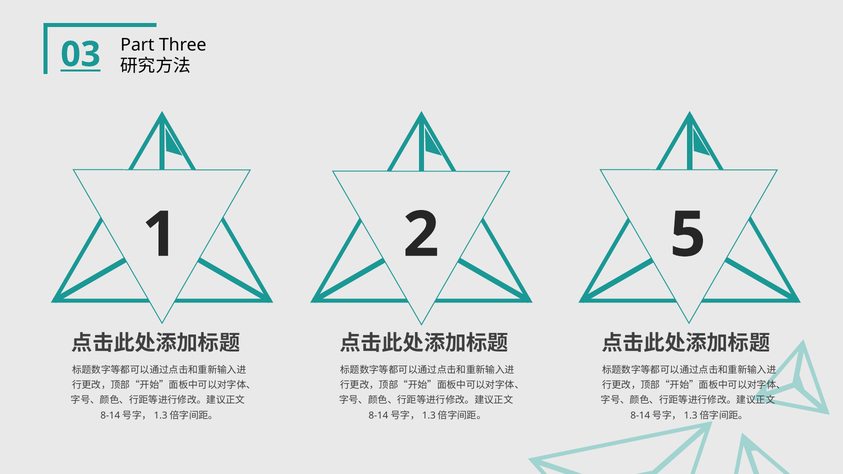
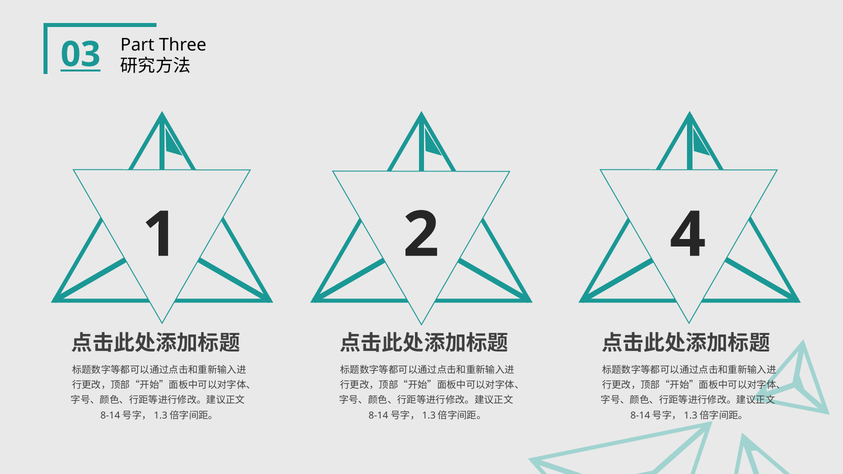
5: 5 -> 4
